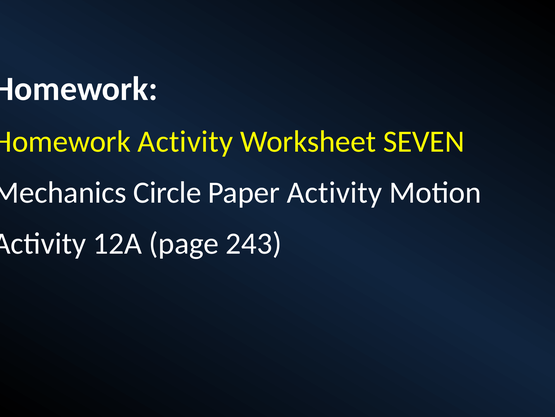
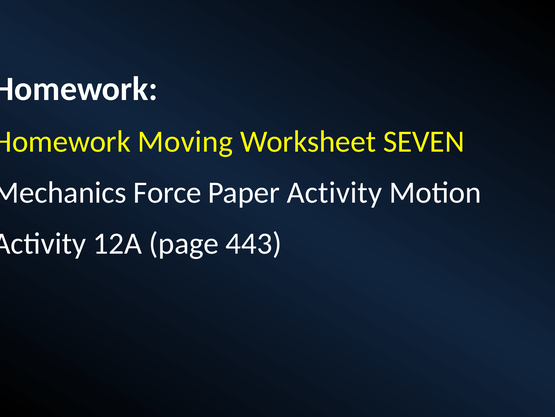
Activity at (185, 141): Activity -> Moving
Circle: Circle -> Force
243: 243 -> 443
